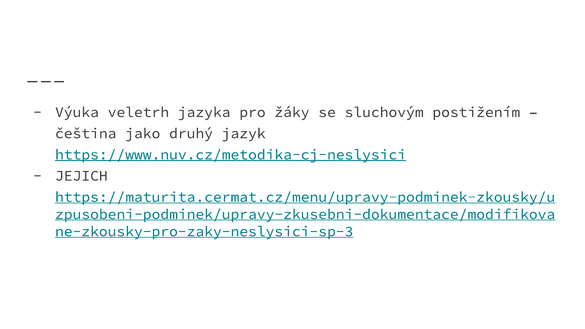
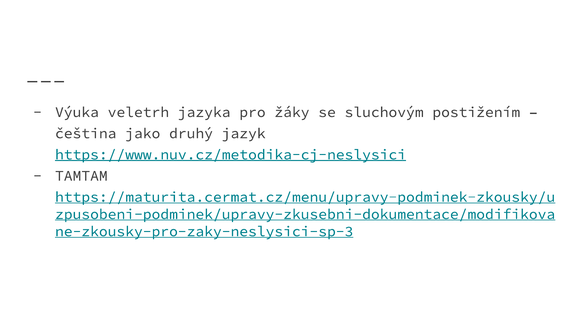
JEJICH: JEJICH -> TAMTAM
